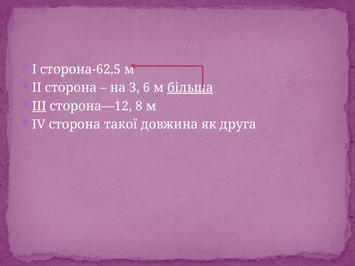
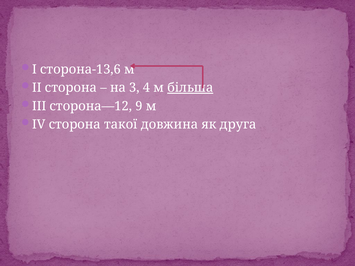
сторона-62,5: сторона-62,5 -> сторона-13,6
6: 6 -> 4
ІІІ underline: present -> none
8: 8 -> 9
